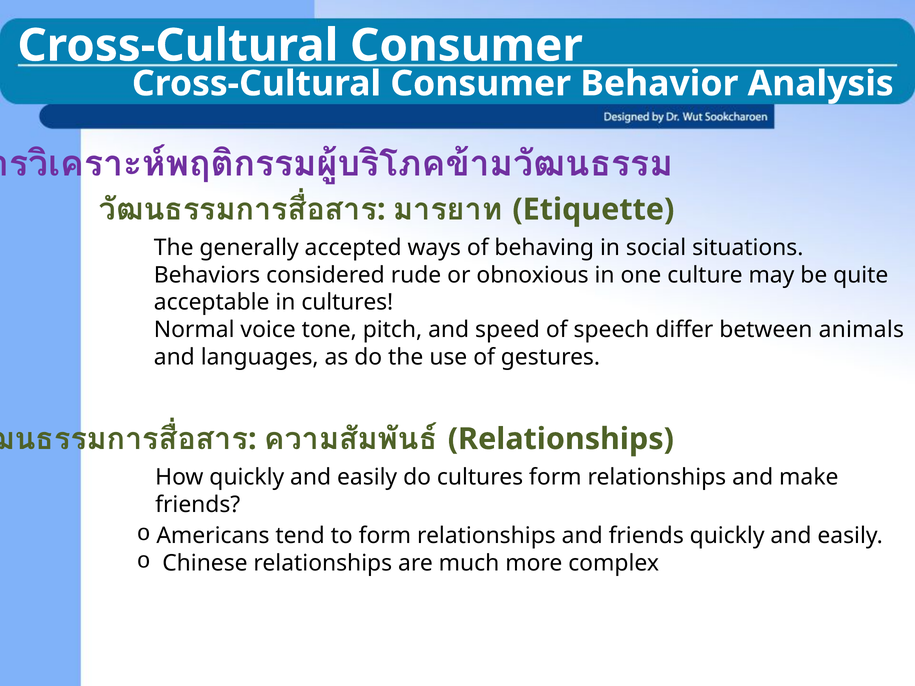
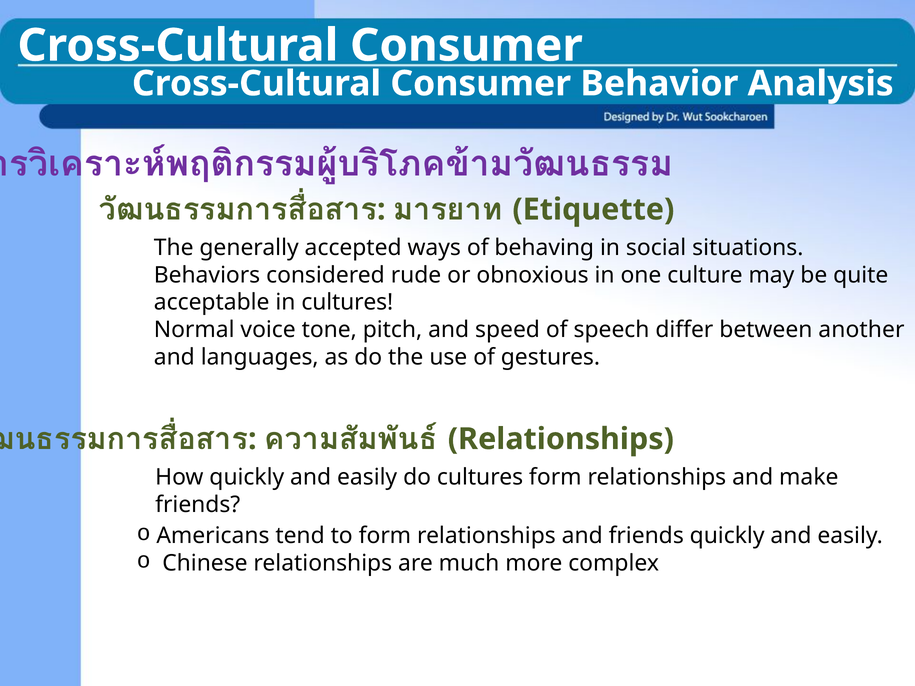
animals: animals -> another
